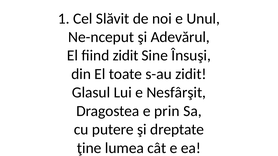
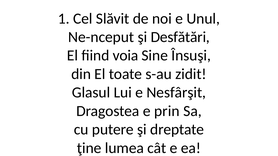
Adevărul: Adevărul -> Desfătări
fiind zidit: zidit -> voia
